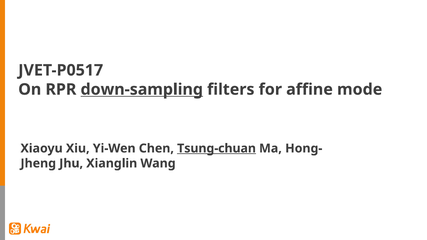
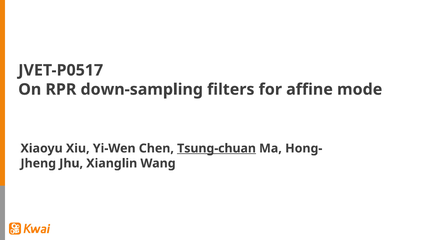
down-sampling underline: present -> none
